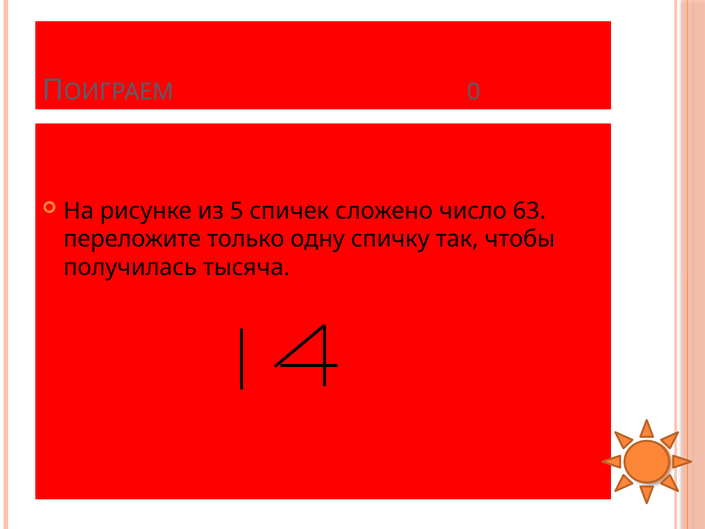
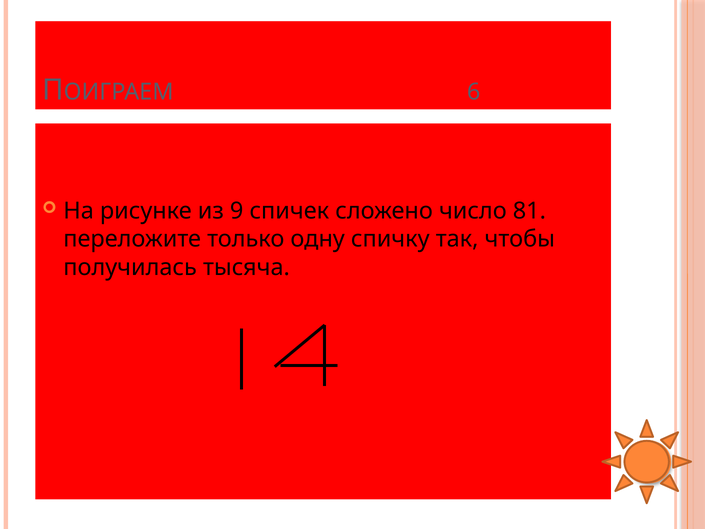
0: 0 -> 6
5: 5 -> 9
63: 63 -> 81
